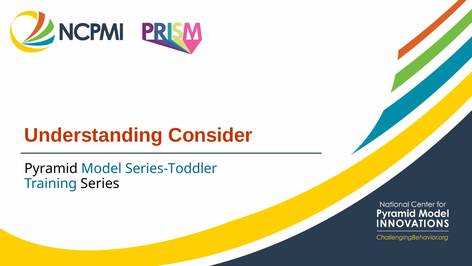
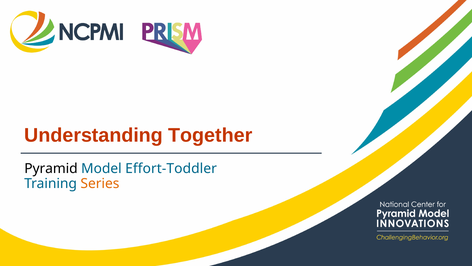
Consider: Consider -> Together
Series-Toddler: Series-Toddler -> Effort-Toddler
Series colour: black -> orange
